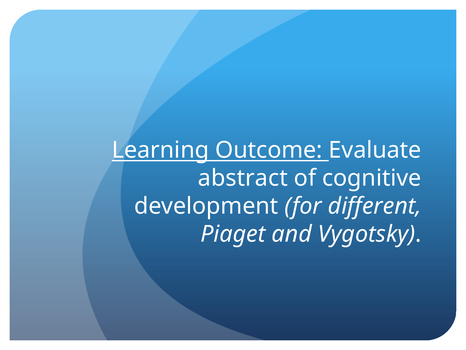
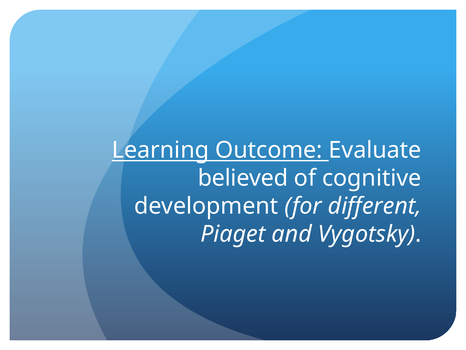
abstract: abstract -> believed
